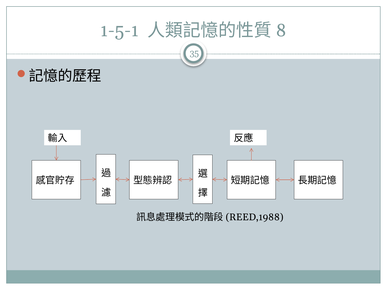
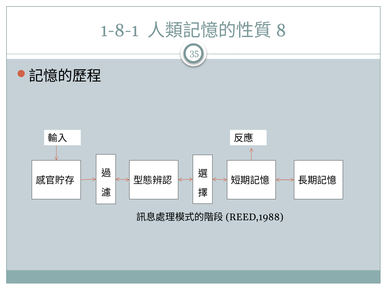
1-5-1: 1-5-1 -> 1-8-1
